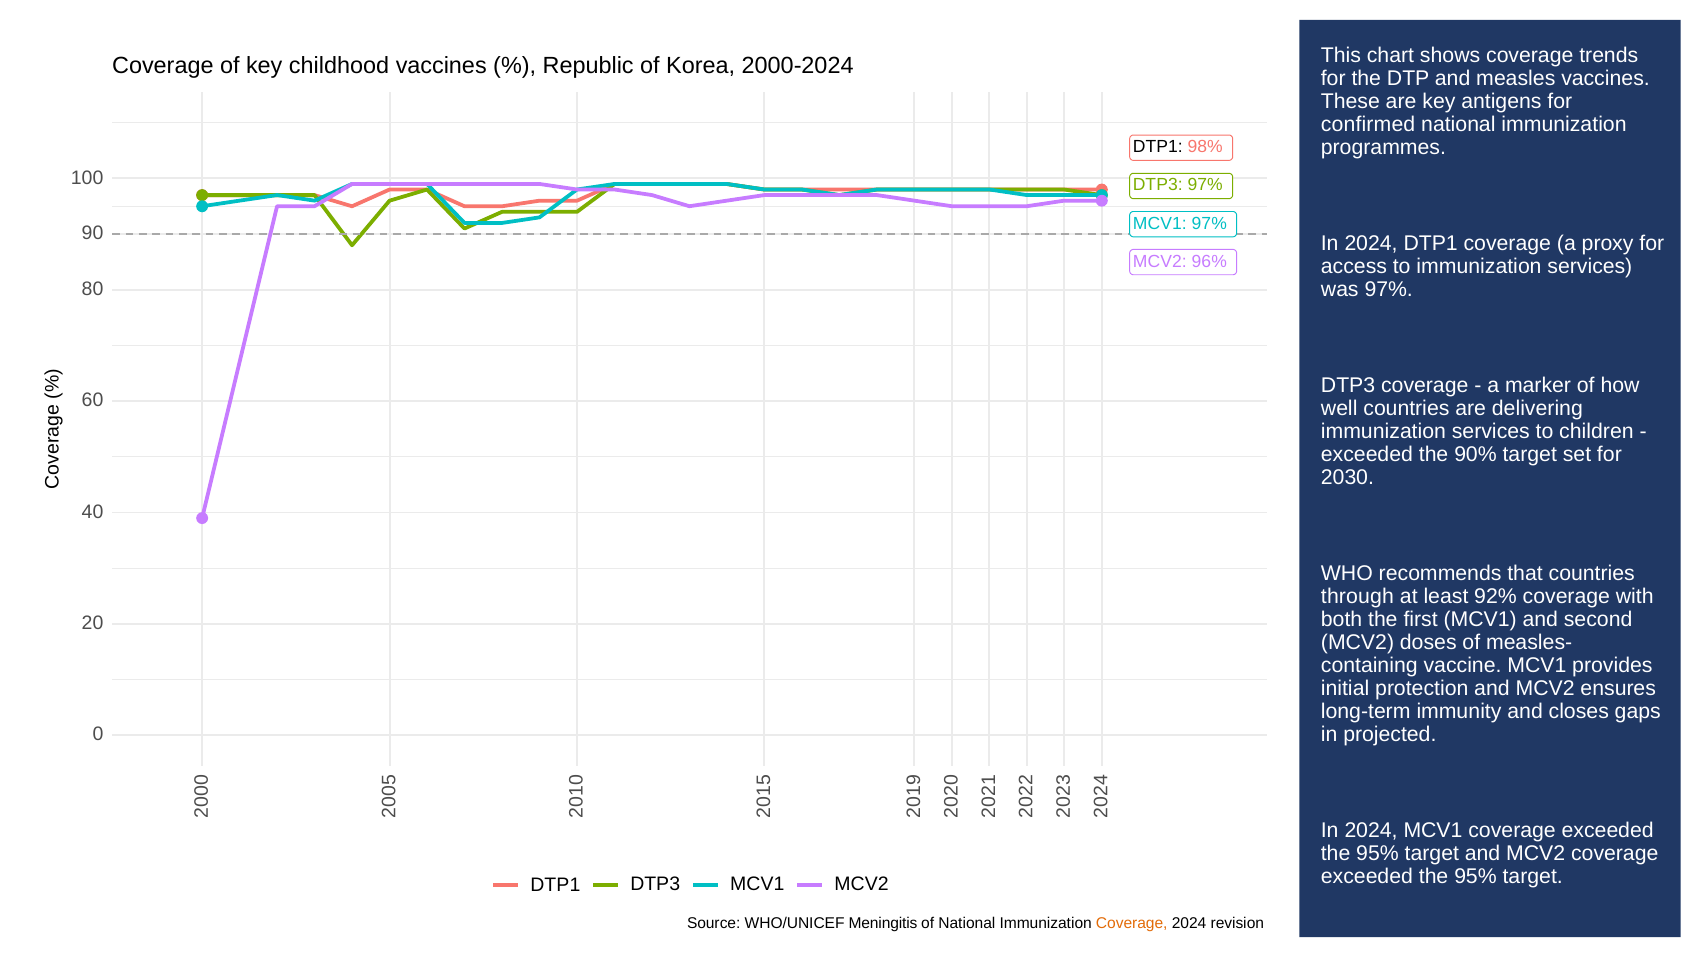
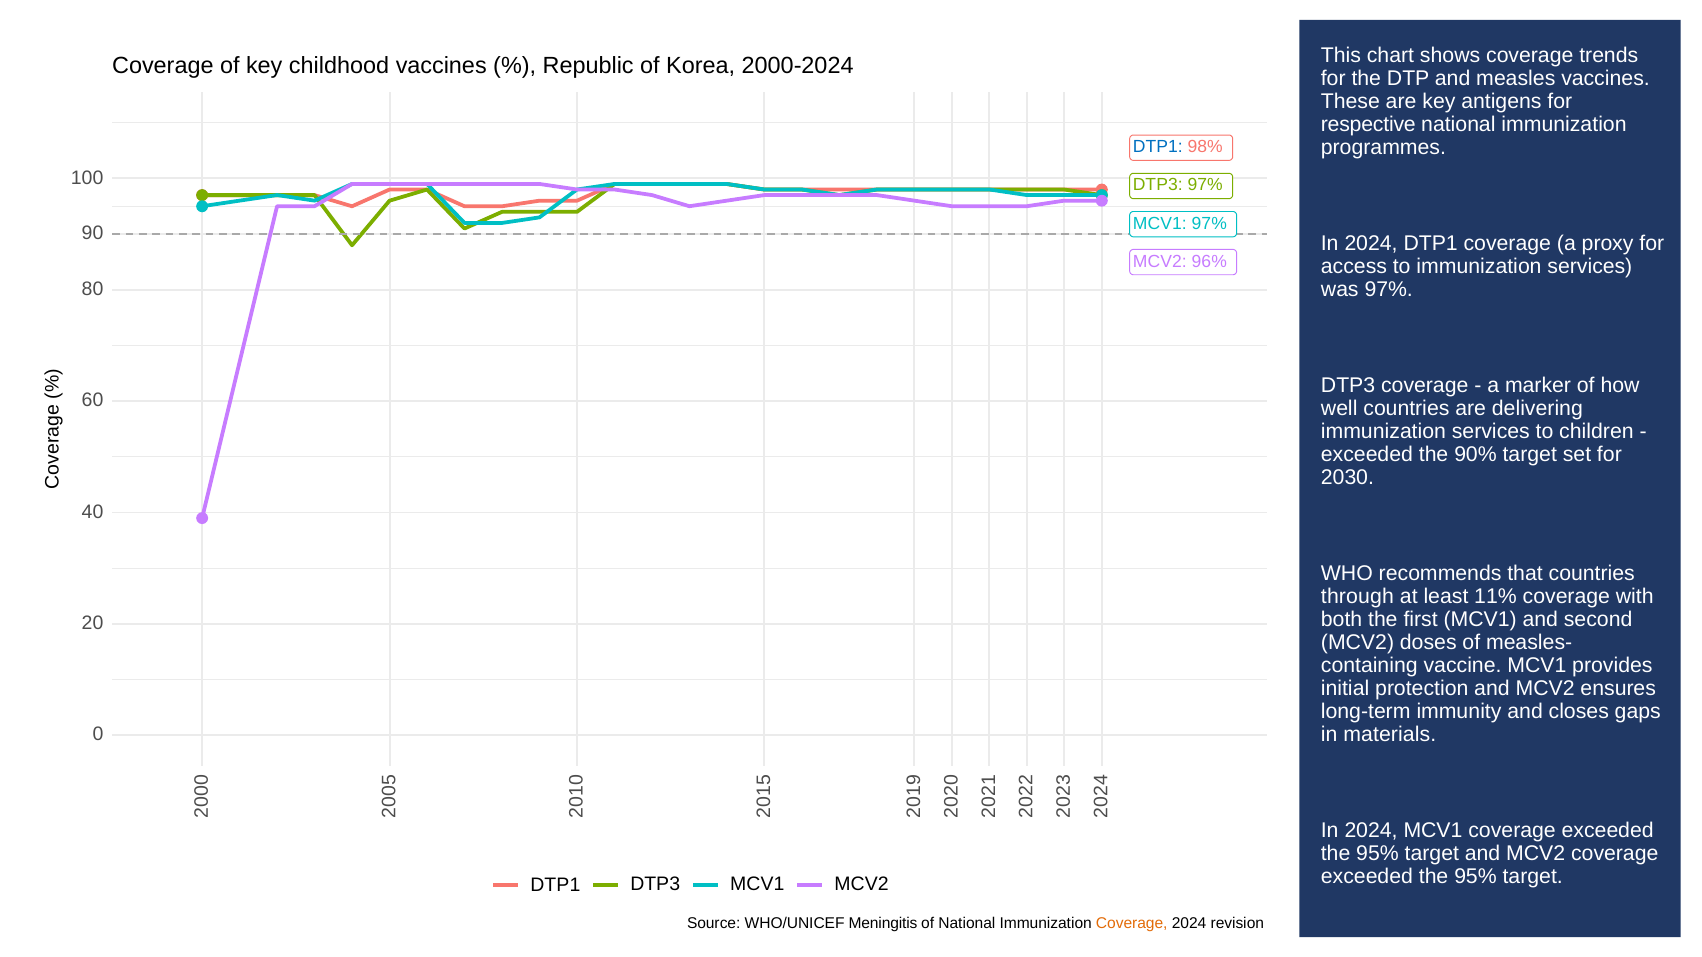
confirmed: confirmed -> respective
DTP1 at (1158, 147) colour: black -> blue
92%: 92% -> 11%
projected: projected -> materials
